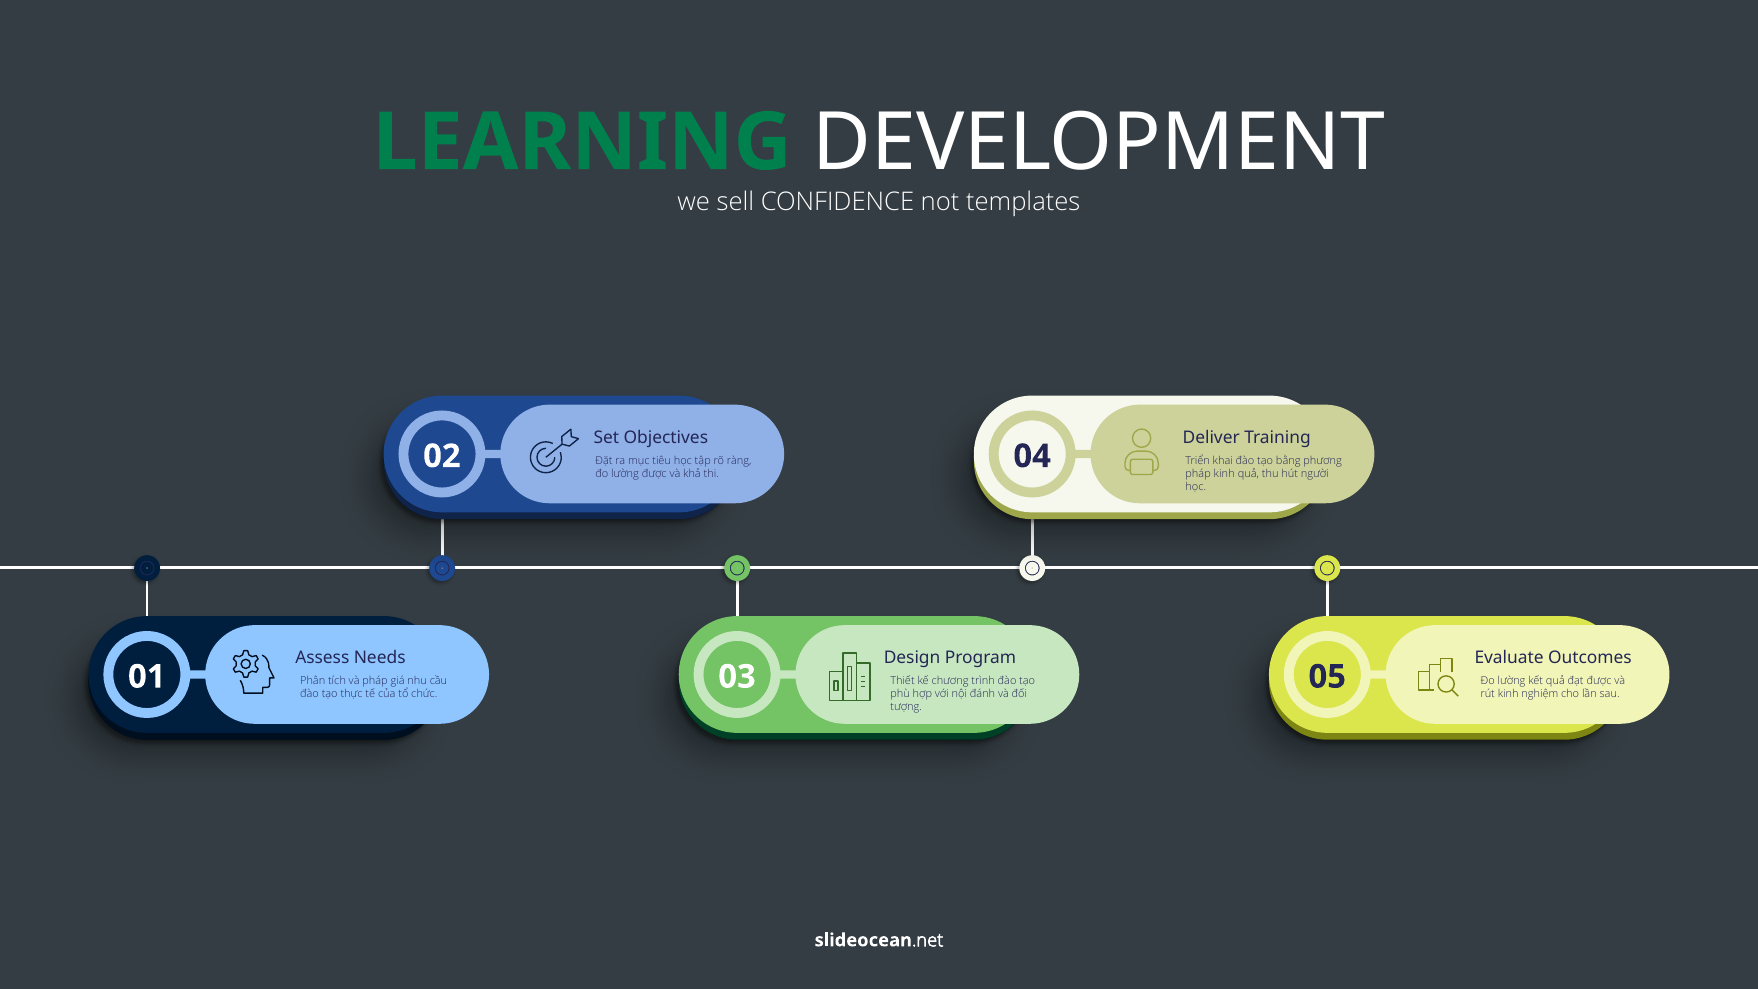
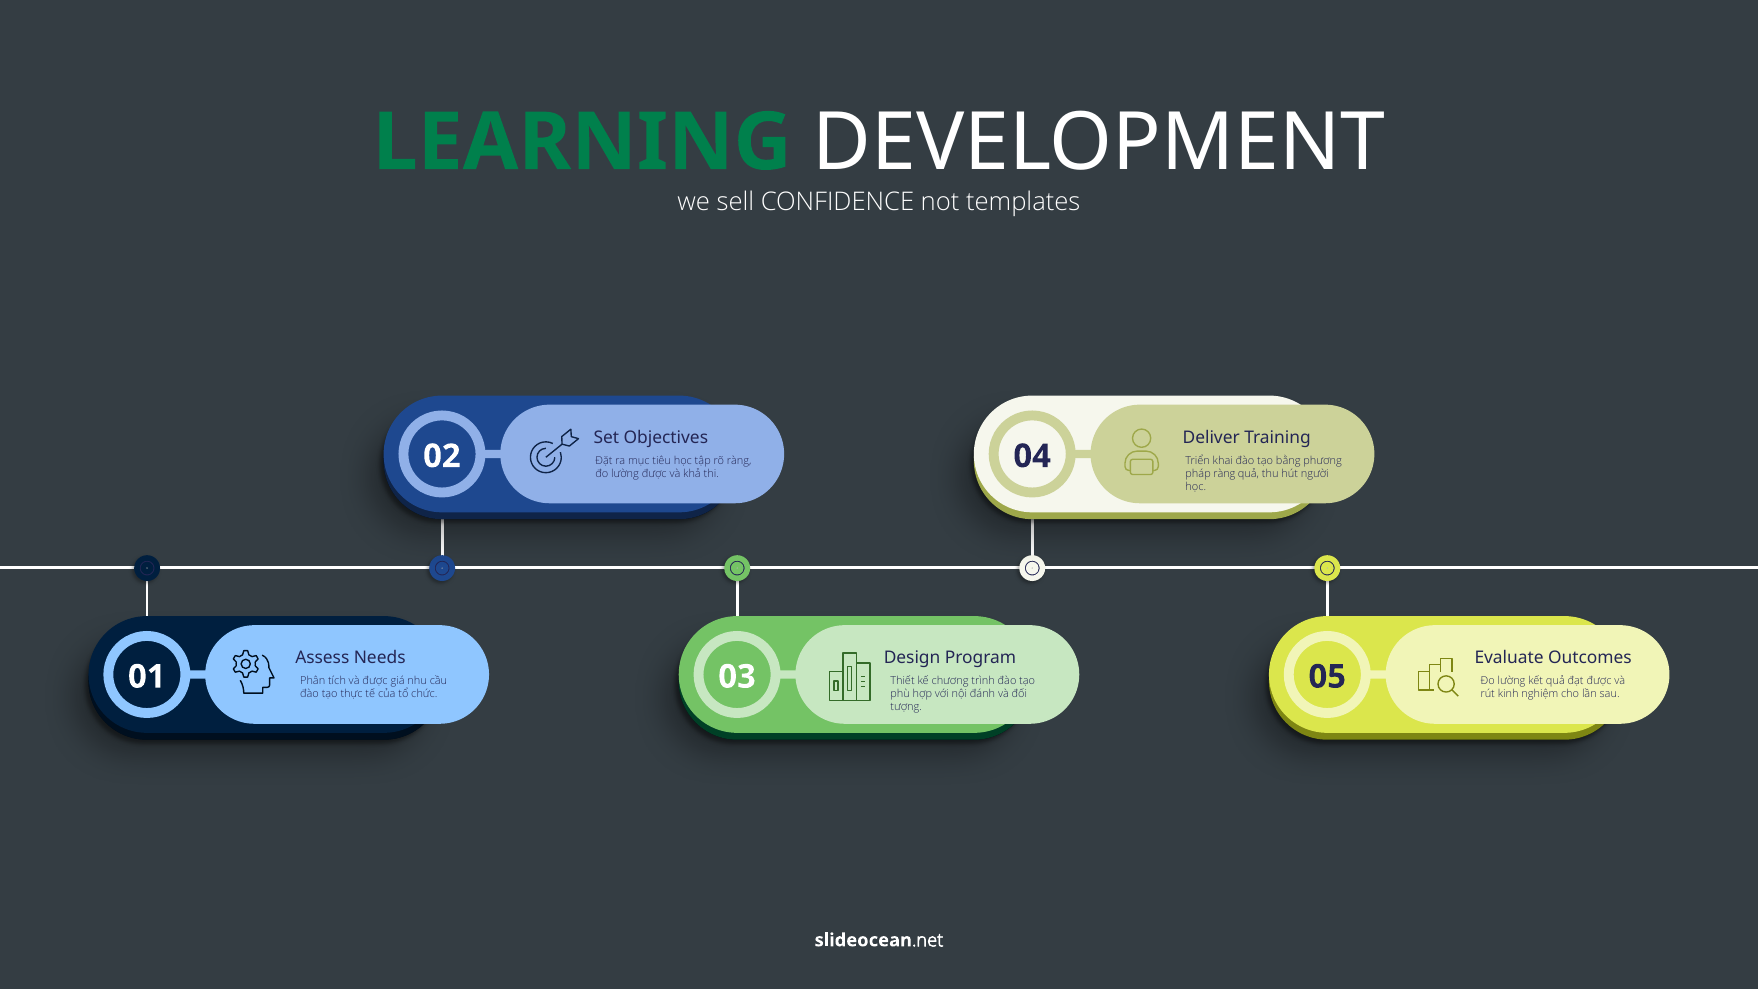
pháp kinh: kinh -> ràng
và pháp: pháp -> được
